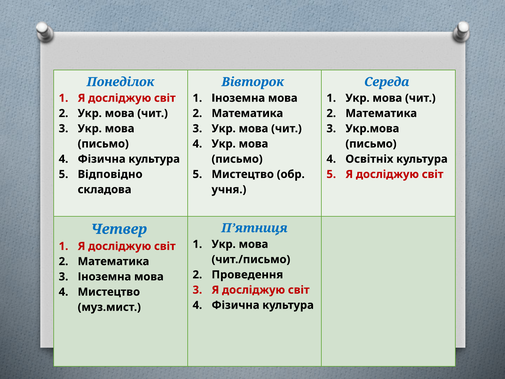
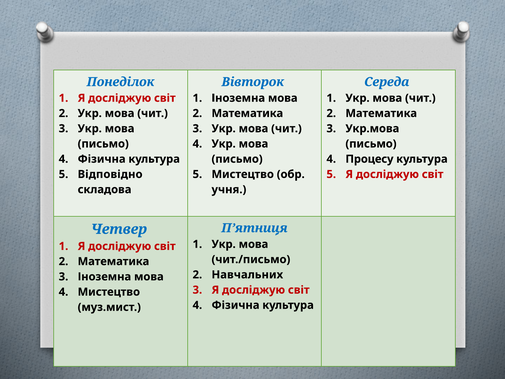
Освітніх: Освітніх -> Процесу
Проведення: Проведення -> Навчальних
